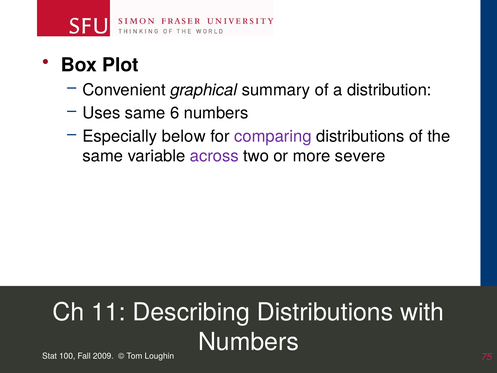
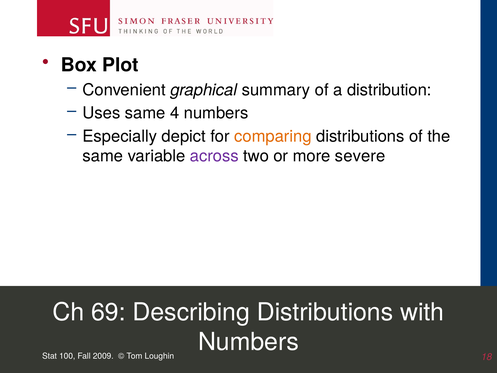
6: 6 -> 4
below: below -> depict
comparing colour: purple -> orange
11: 11 -> 69
75: 75 -> 18
